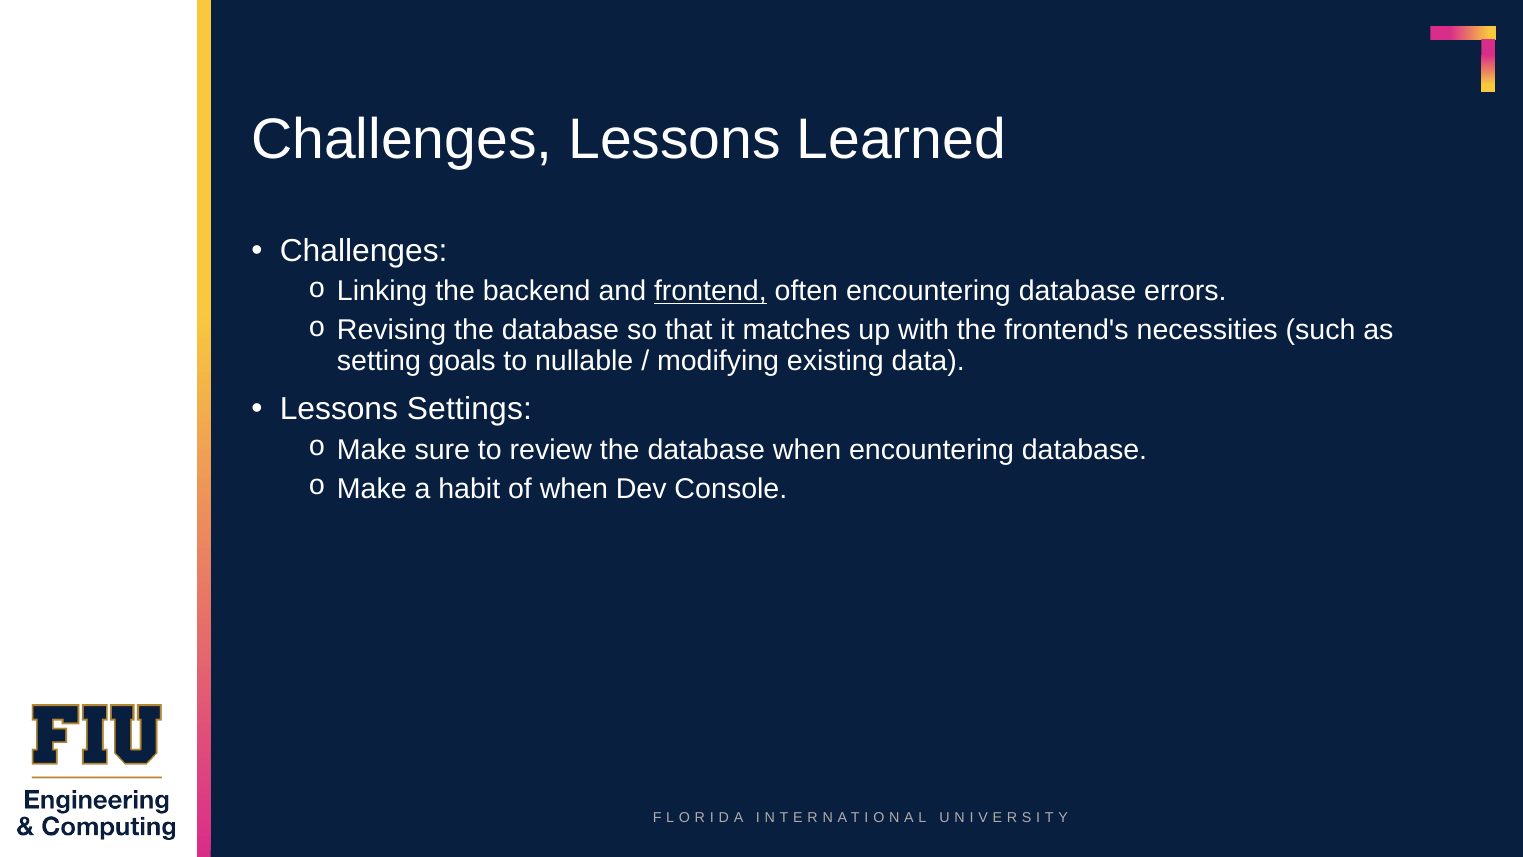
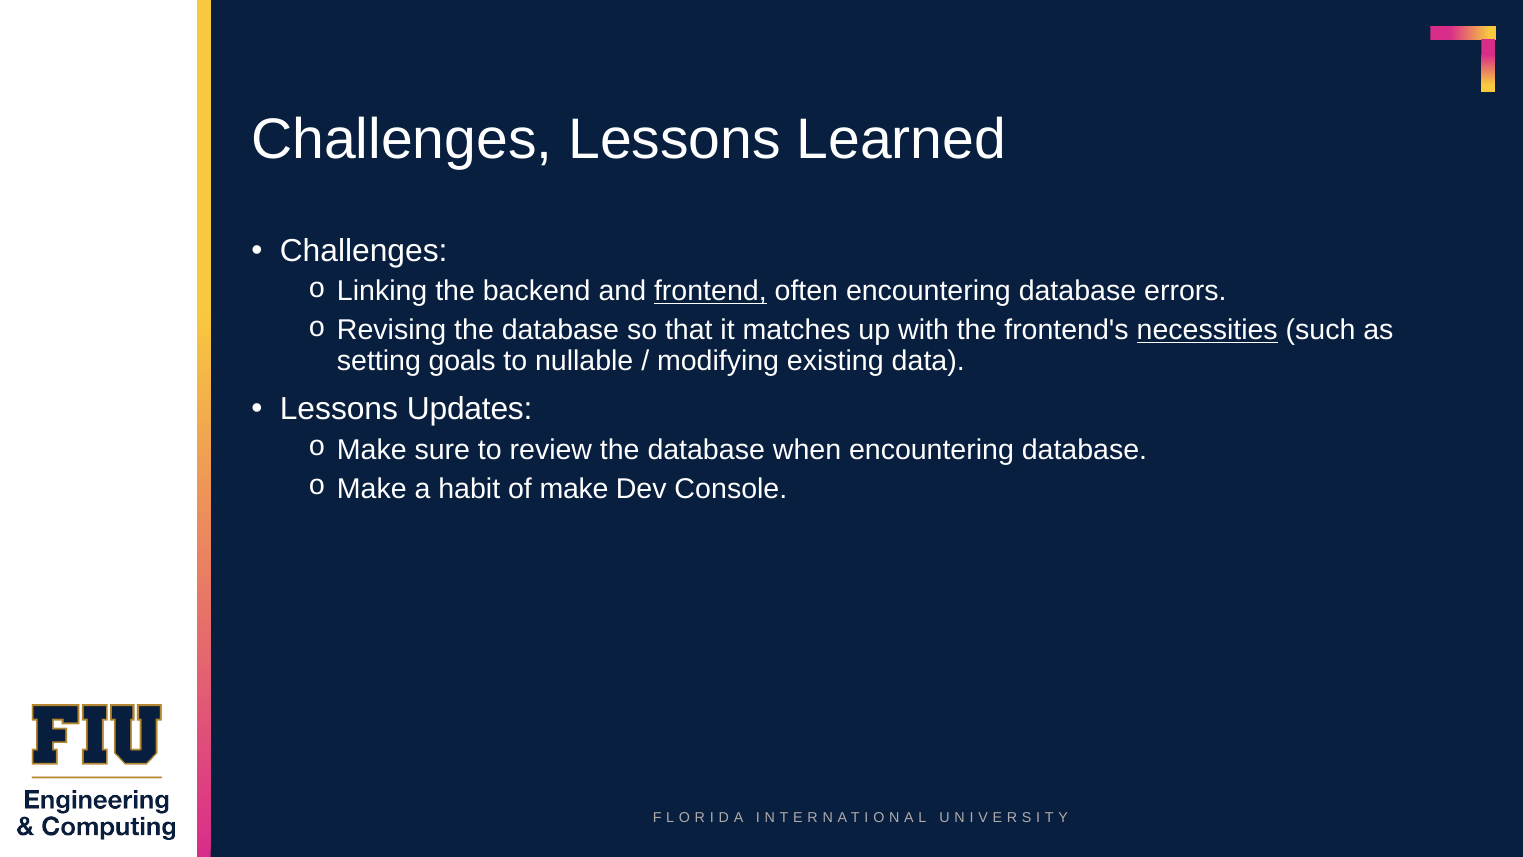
necessities underline: none -> present
Settings: Settings -> Updates
of when: when -> make
